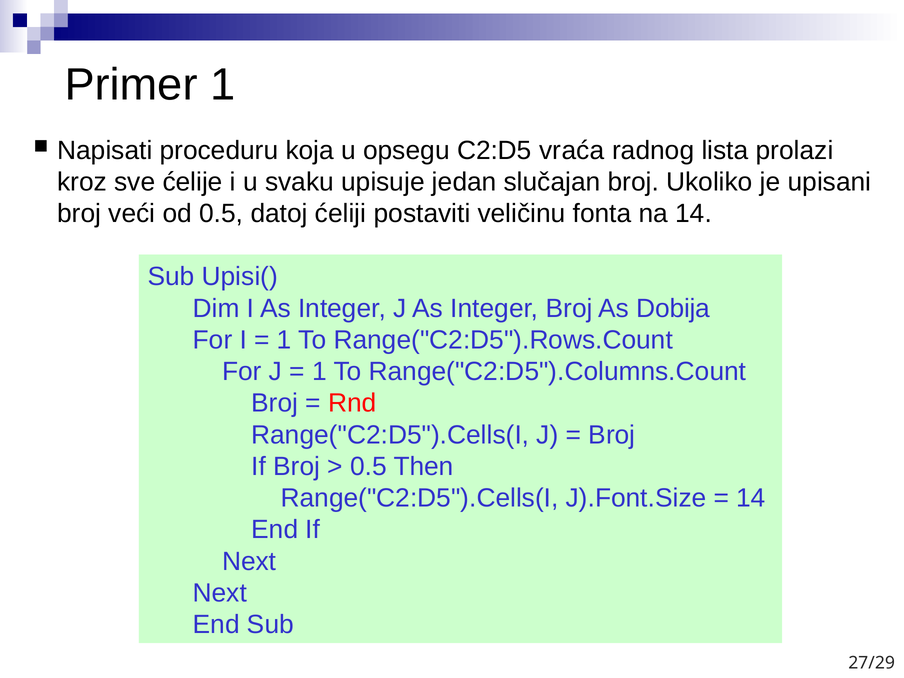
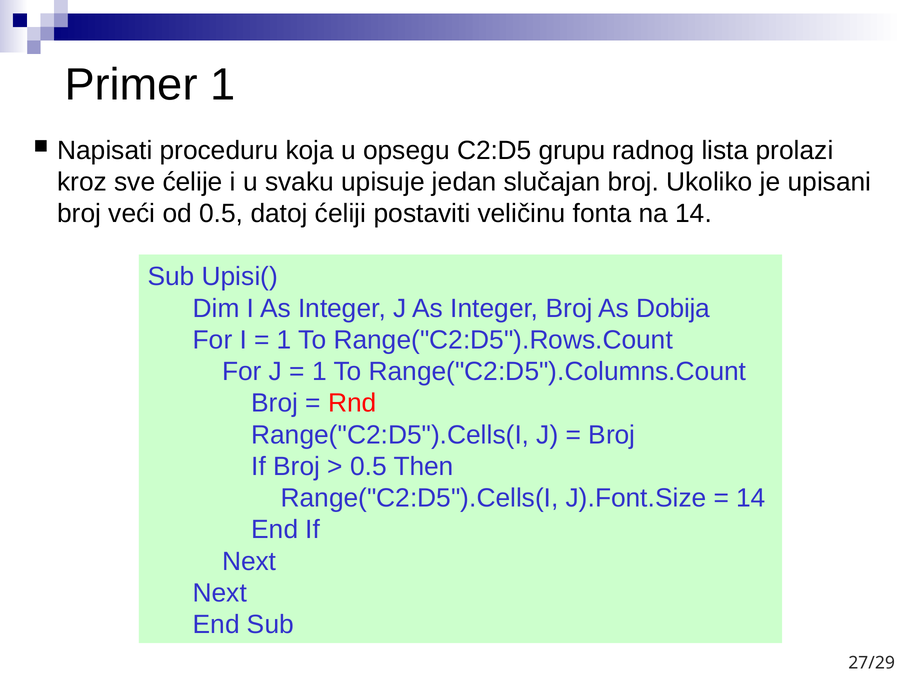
vraća: vraća -> grupu
